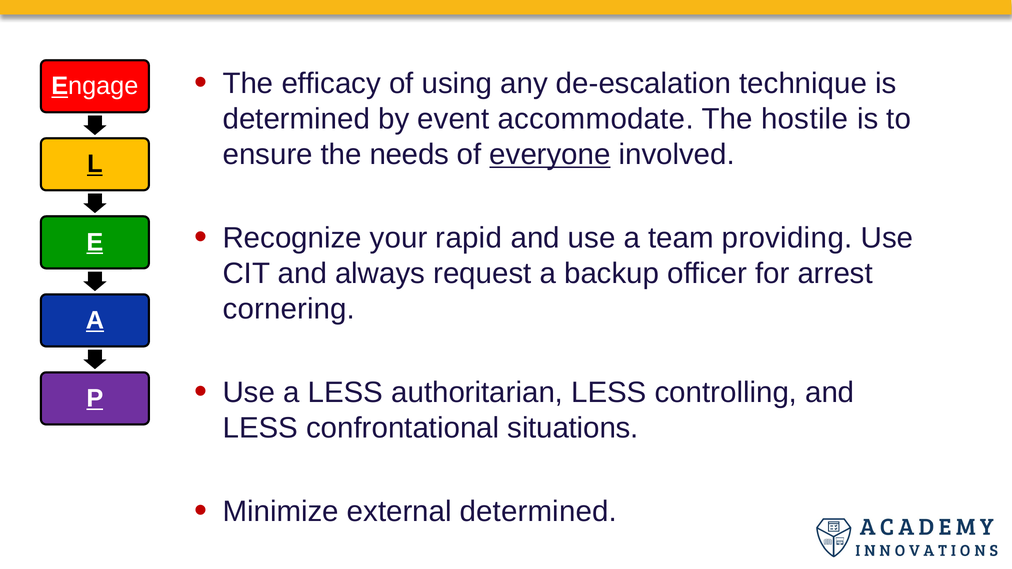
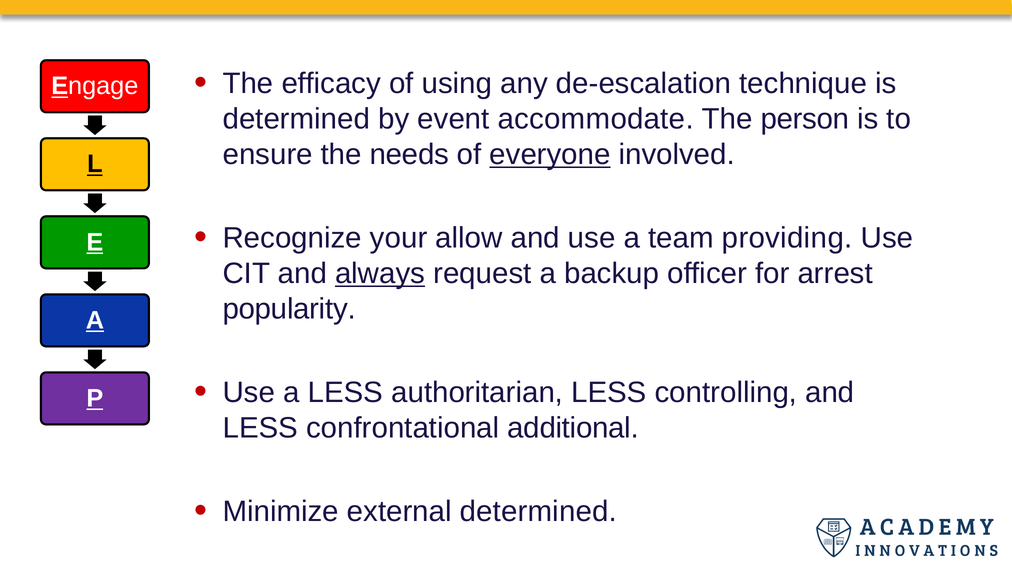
hostile: hostile -> person
rapid: rapid -> allow
always underline: none -> present
cornering: cornering -> popularity
situations: situations -> additional
